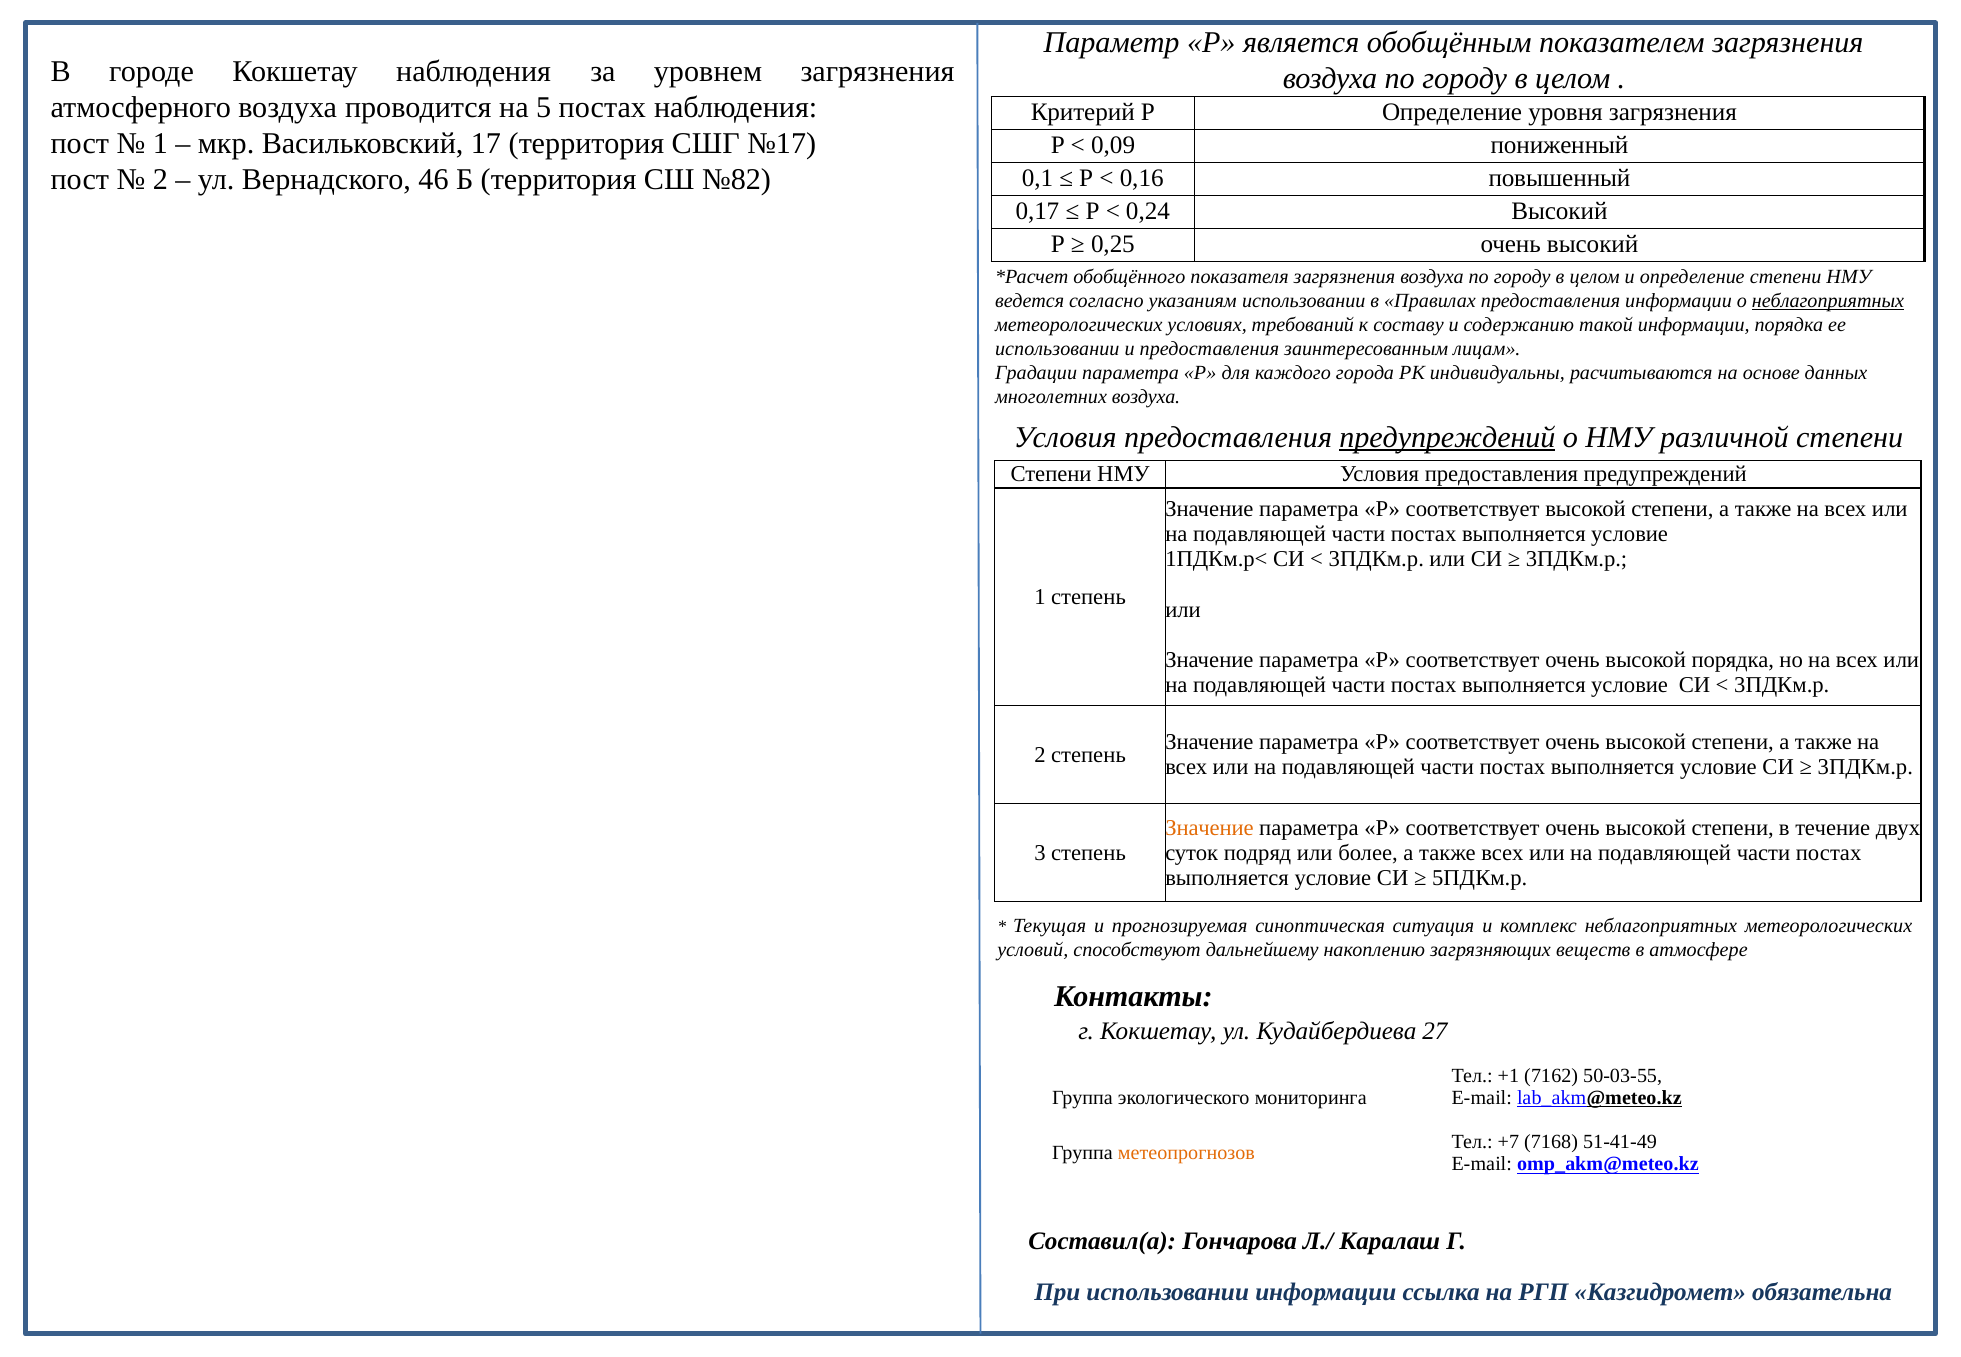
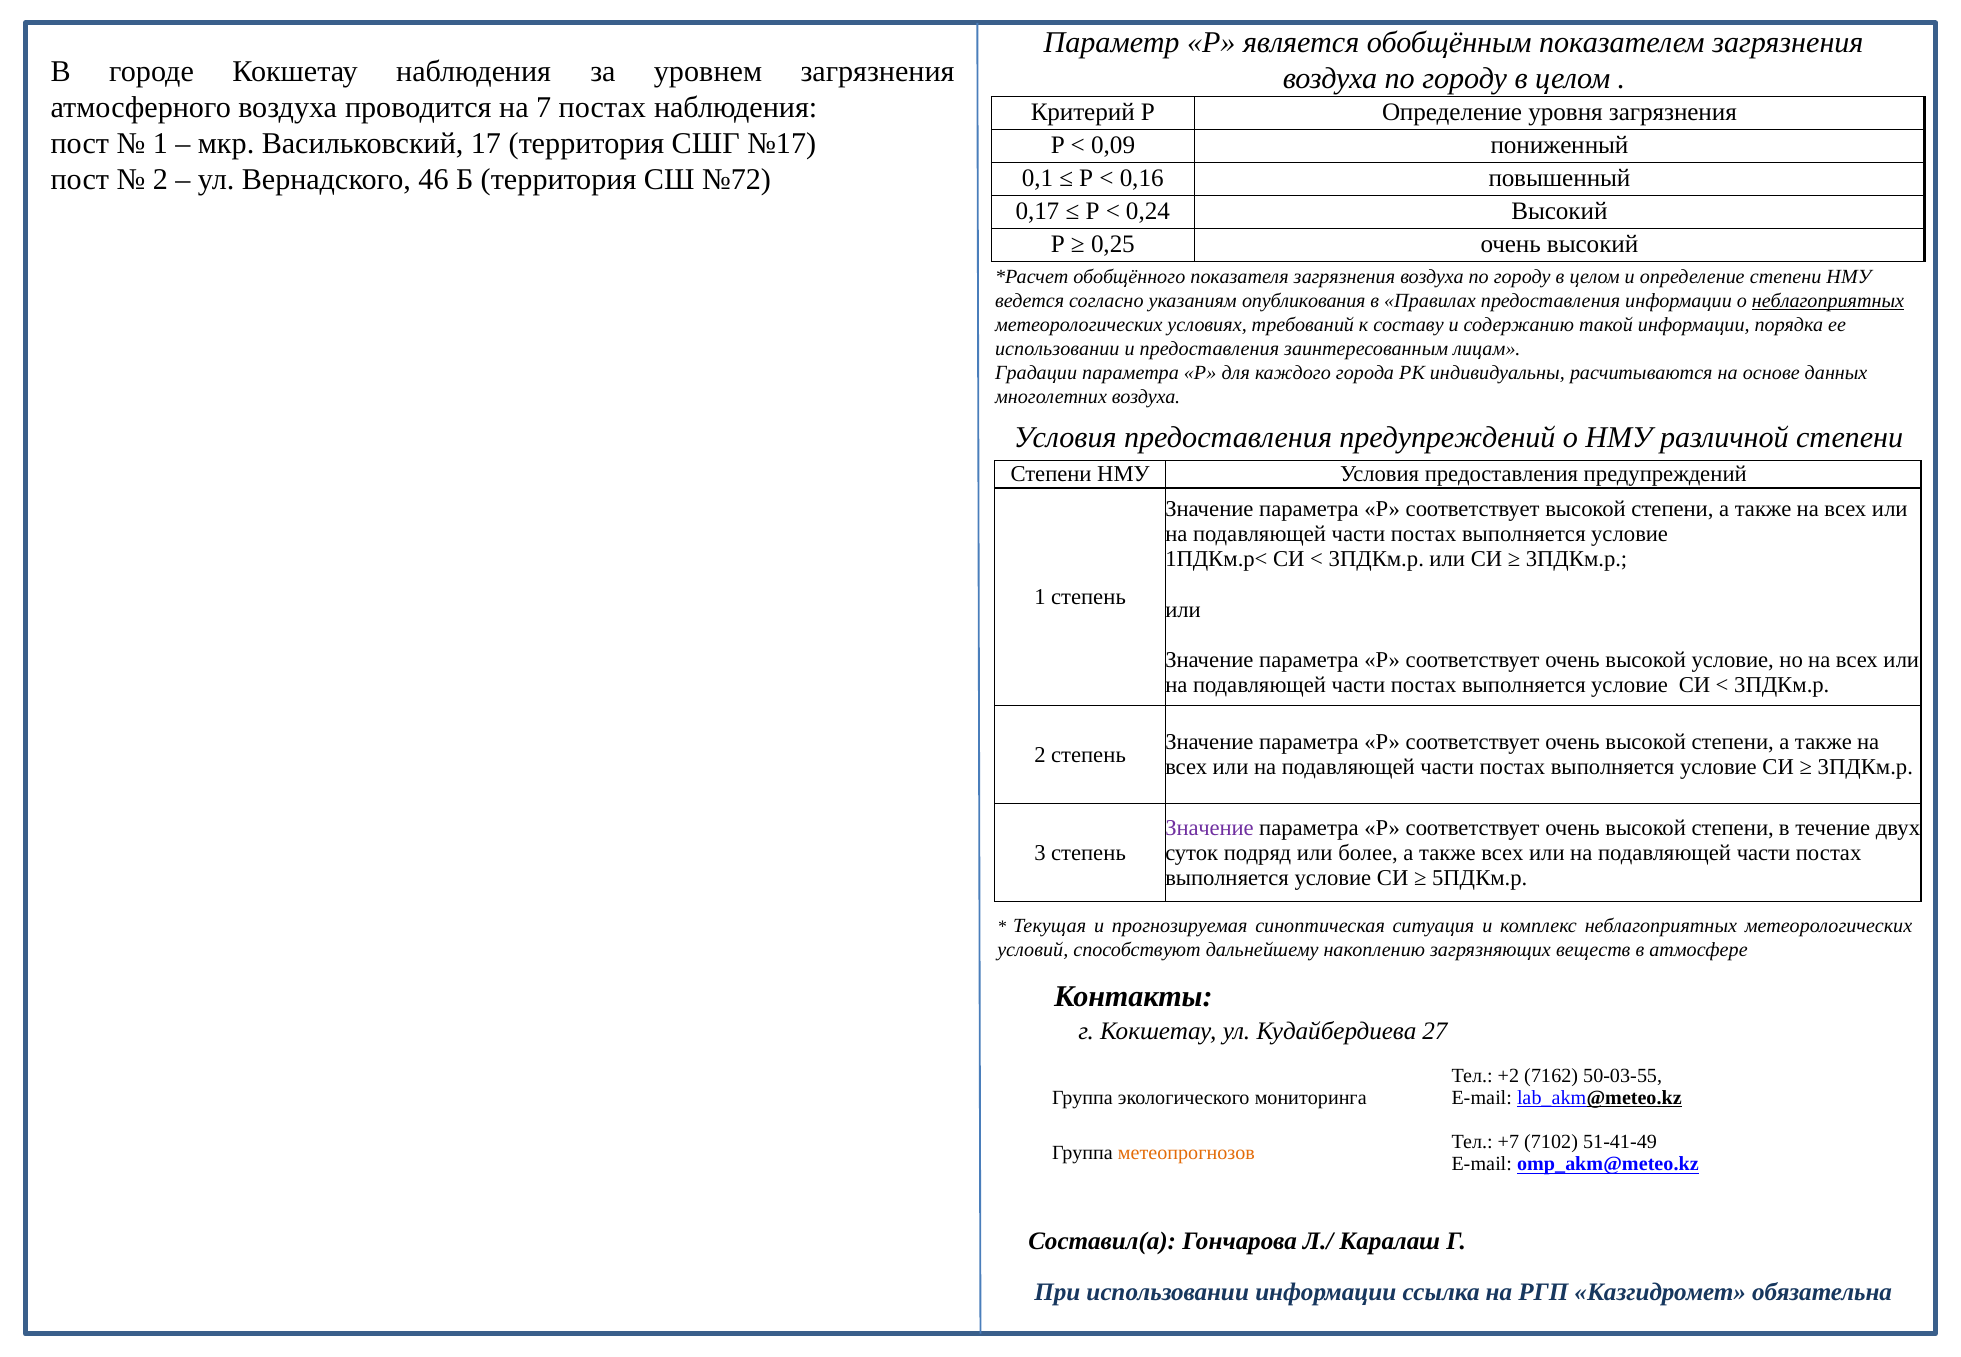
5: 5 -> 7
№82: №82 -> №72
указаниям использовании: использовании -> опубликования
предупреждений at (1447, 437) underline: present -> none
высокой порядка: порядка -> условие
Значение at (1209, 828) colour: orange -> purple
+1: +1 -> +2
7168: 7168 -> 7102
